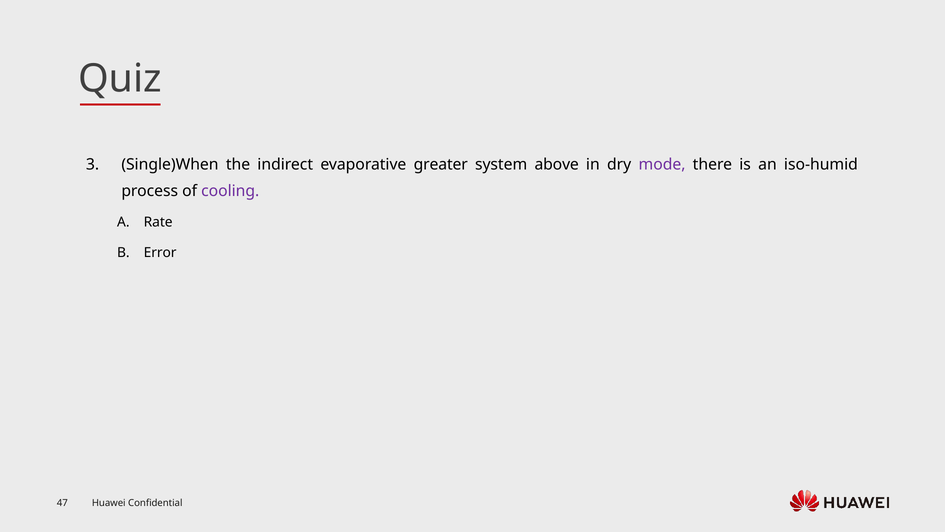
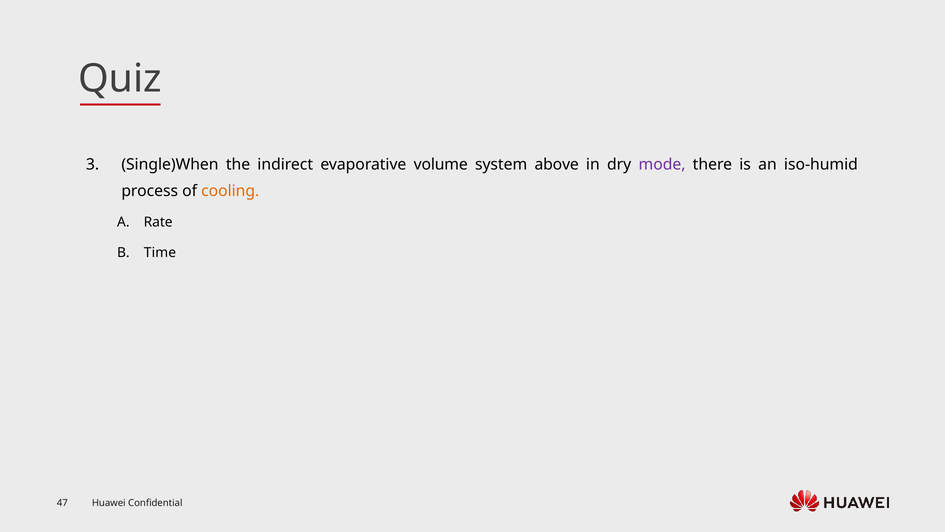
greater: greater -> volume
cooling colour: purple -> orange
Error: Error -> Time
